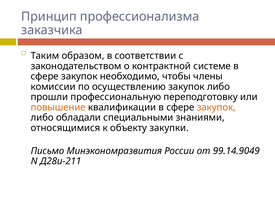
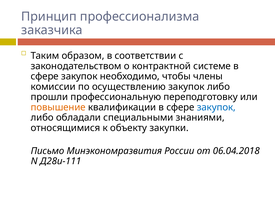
закупок at (216, 107) colour: orange -> blue
99.14.9049: 99.14.9049 -> 06.04.2018
Д28и-211: Д28и-211 -> Д28и-111
